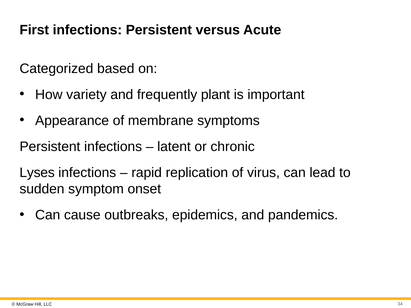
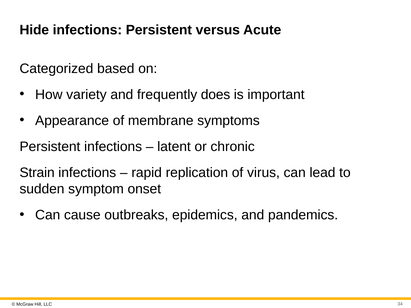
First: First -> Hide
plant: plant -> does
Lyses: Lyses -> Strain
